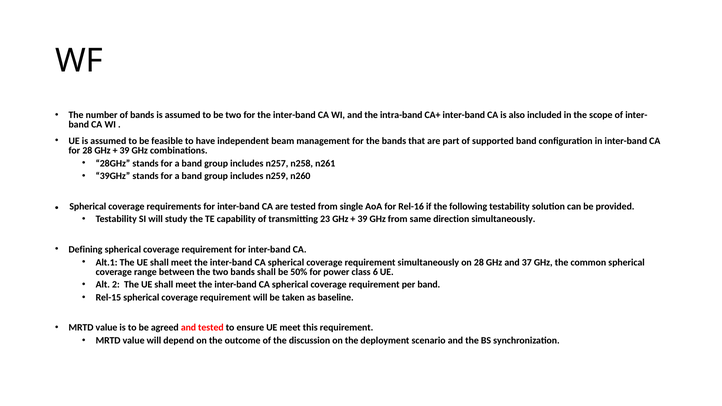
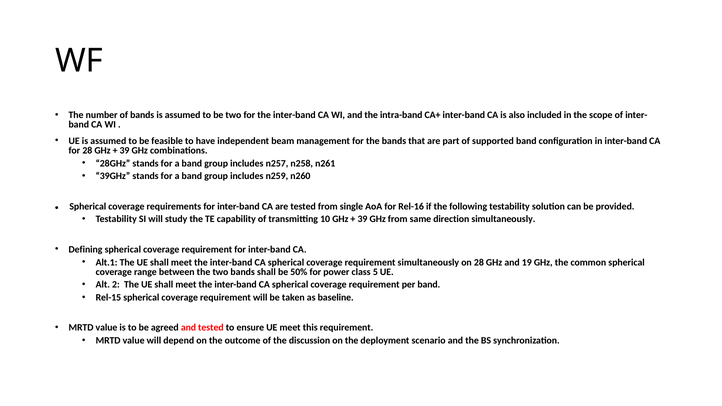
23: 23 -> 10
37: 37 -> 19
6: 6 -> 5
